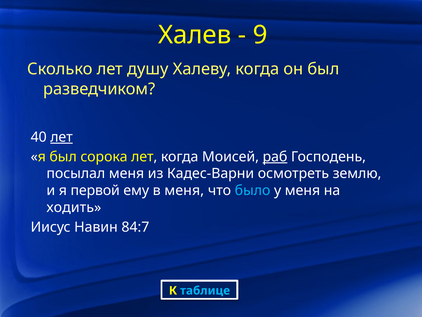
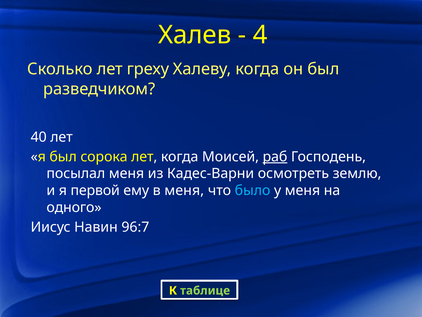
9: 9 -> 4
душу: душу -> греху
лет at (62, 137) underline: present -> none
ходить: ходить -> одного
84:7: 84:7 -> 96:7
таблице colour: light blue -> light green
